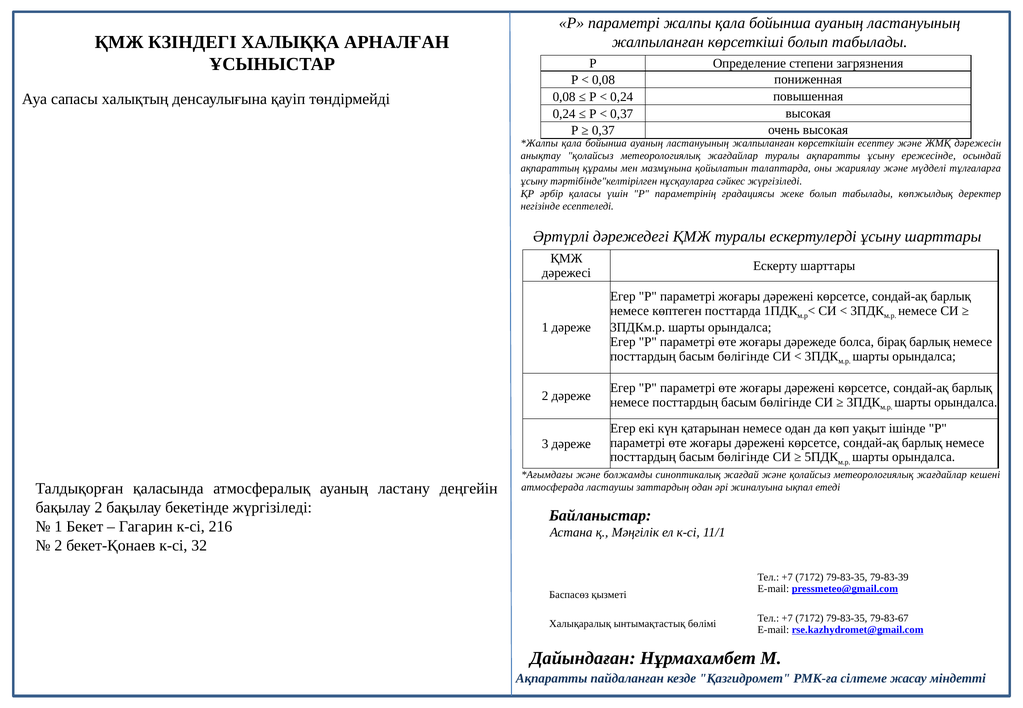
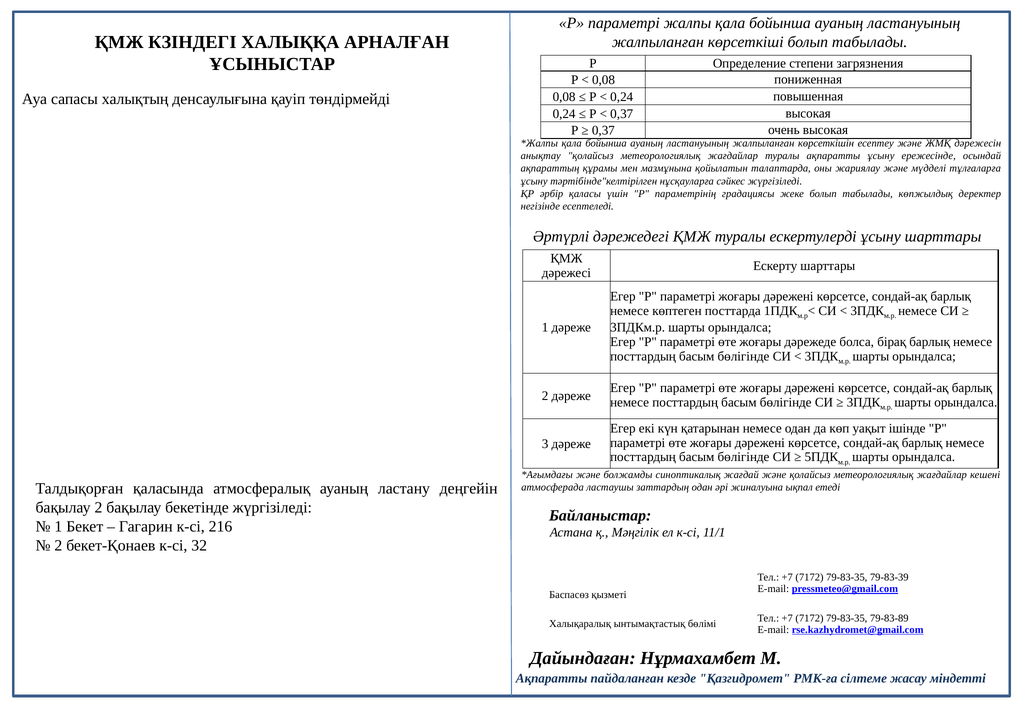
79-83-67: 79-83-67 -> 79-83-89
